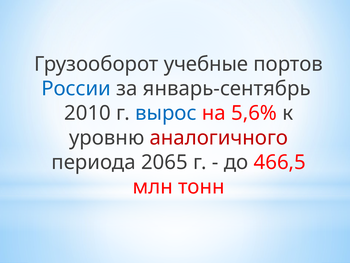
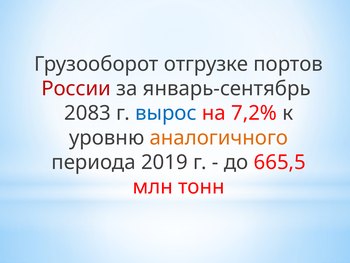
учебные: учебные -> отгрузке
России colour: blue -> red
2010: 2010 -> 2083
5,6%: 5,6% -> 7,2%
аналогичного colour: red -> orange
2065: 2065 -> 2019
466,5: 466,5 -> 665,5
